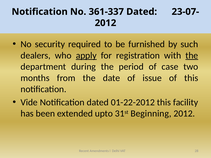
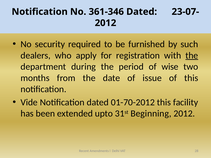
361-337: 361-337 -> 361-346
apply underline: present -> none
case: case -> wise
01-22-2012: 01-22-2012 -> 01-70-2012
